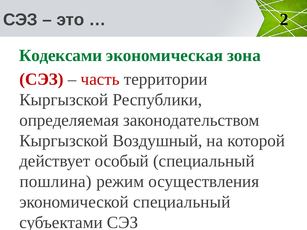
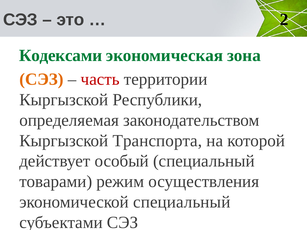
СЭЗ at (41, 79) colour: red -> orange
Воздушный: Воздушный -> Транспорта
пошлина: пошлина -> товарами
